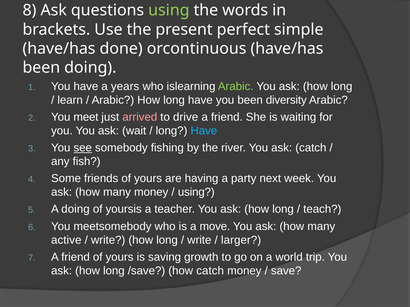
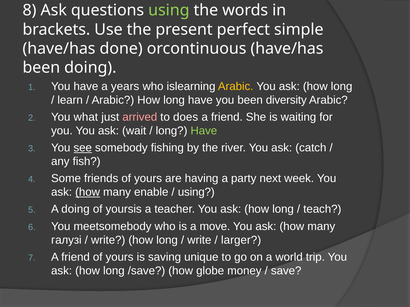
Arabic at (236, 87) colour: light green -> yellow
meet: meet -> what
drive: drive -> does
Have at (204, 131) colour: light blue -> light green
how at (88, 192) underline: none -> present
many money: money -> enable
active: active -> галузі
growth: growth -> unique
how catch: catch -> globe
